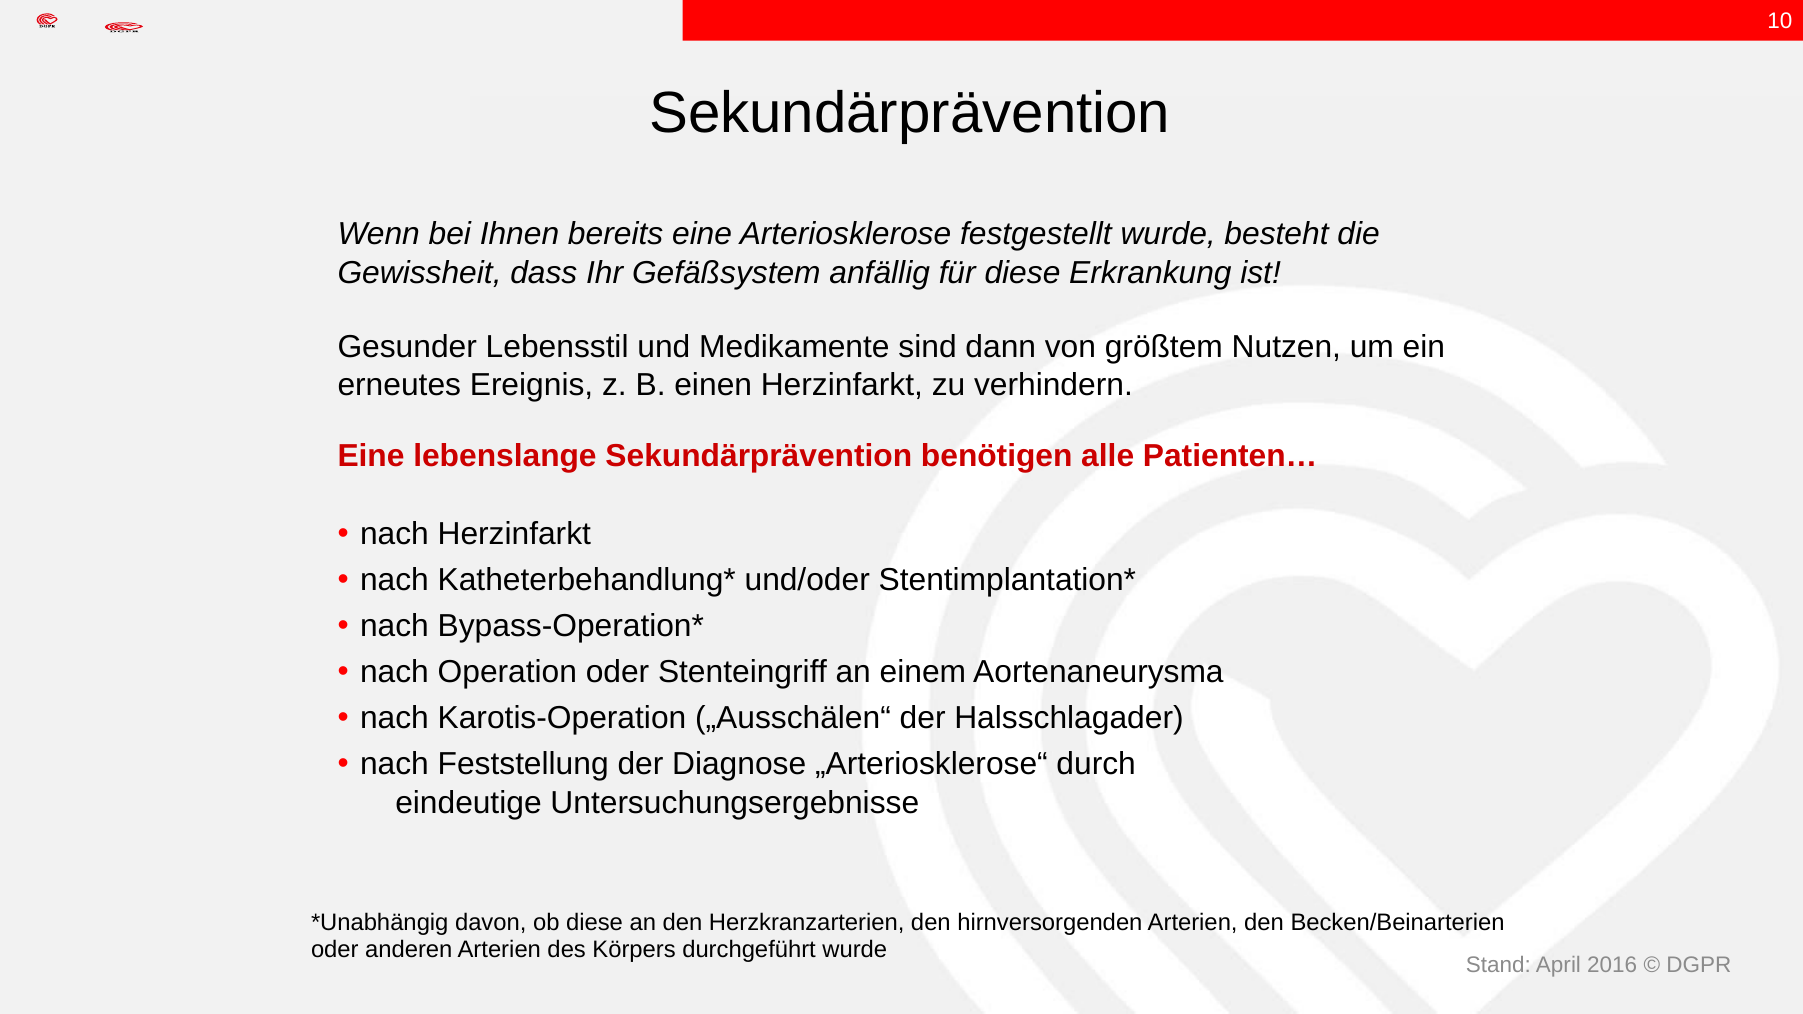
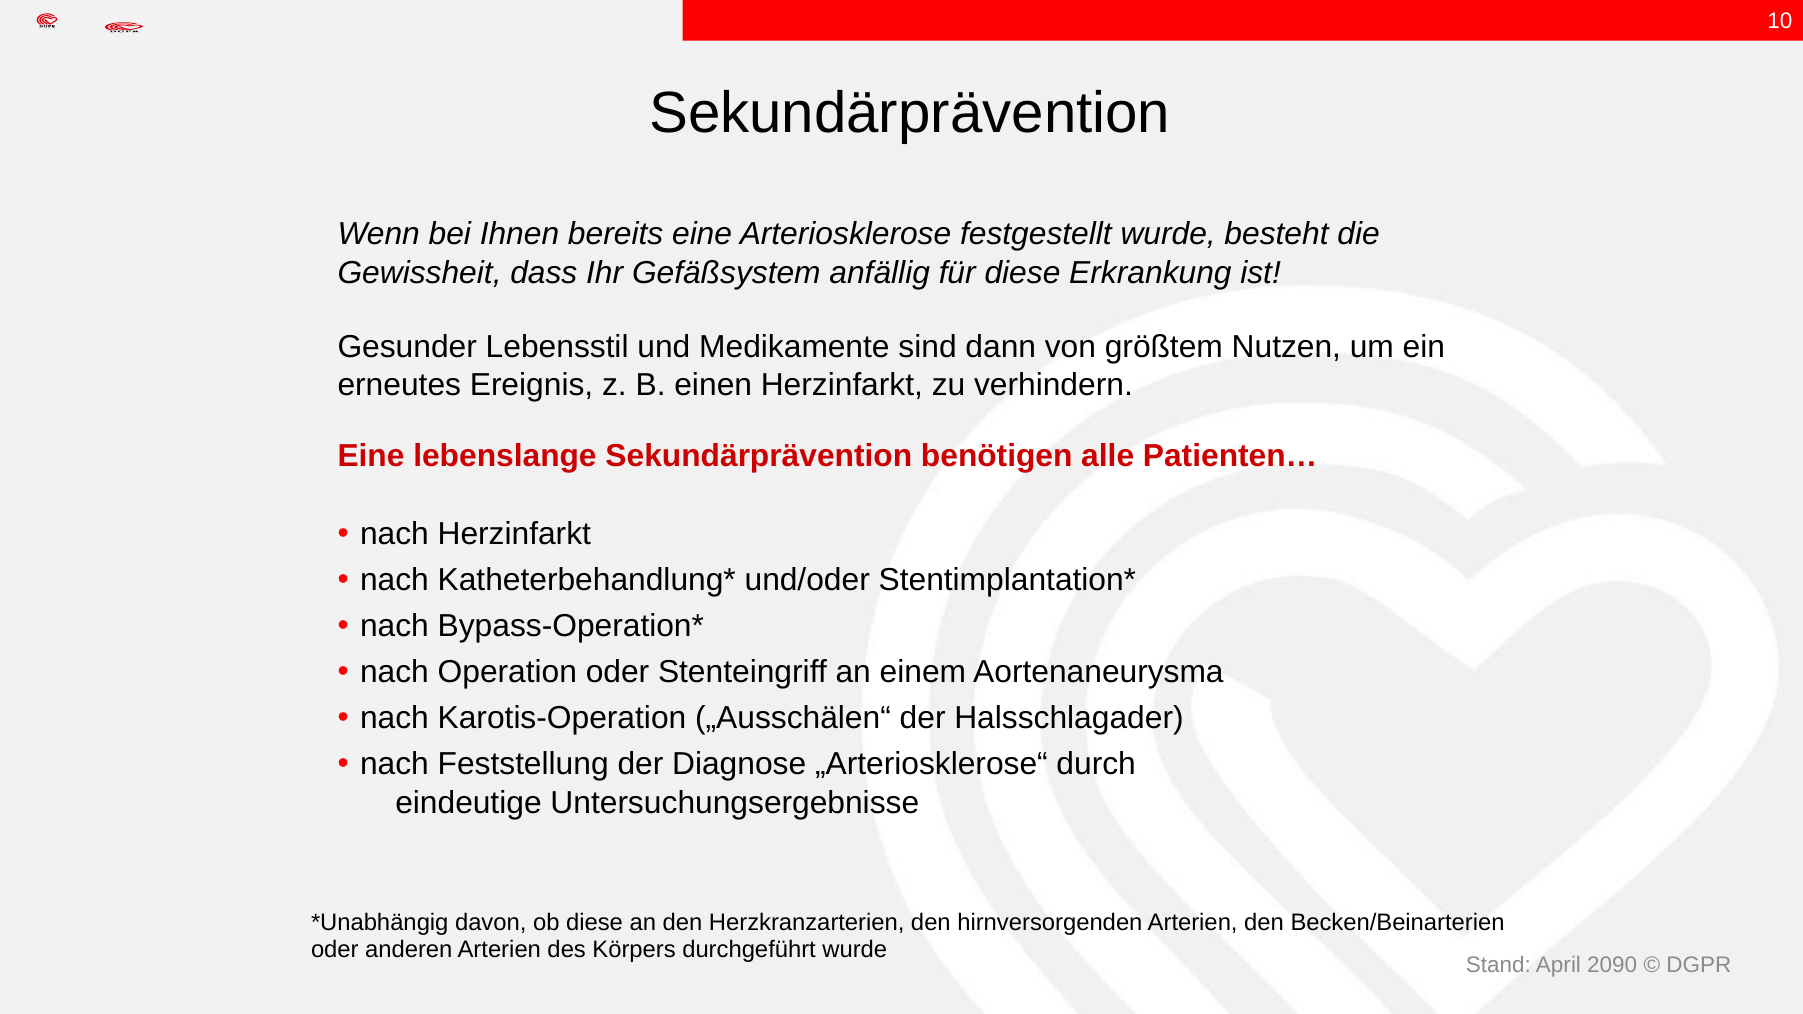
2016: 2016 -> 2090
